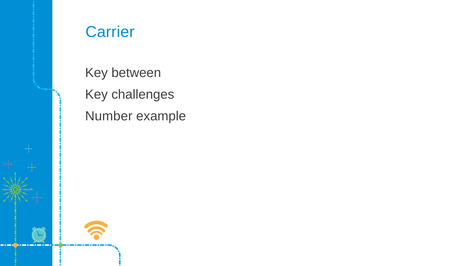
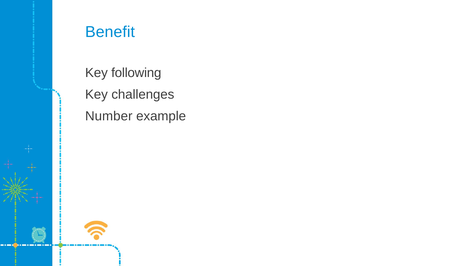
Carrier: Carrier -> Benefit
between: between -> following
